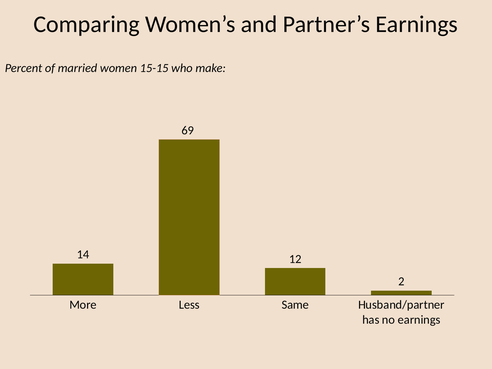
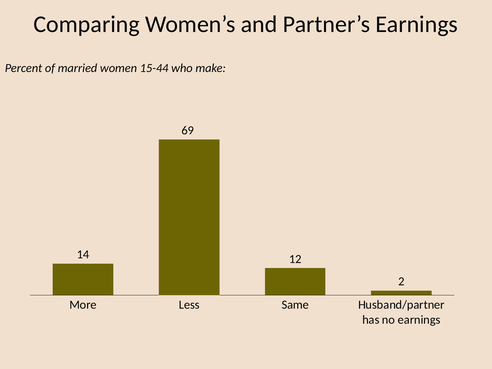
15-15: 15-15 -> 15-44
